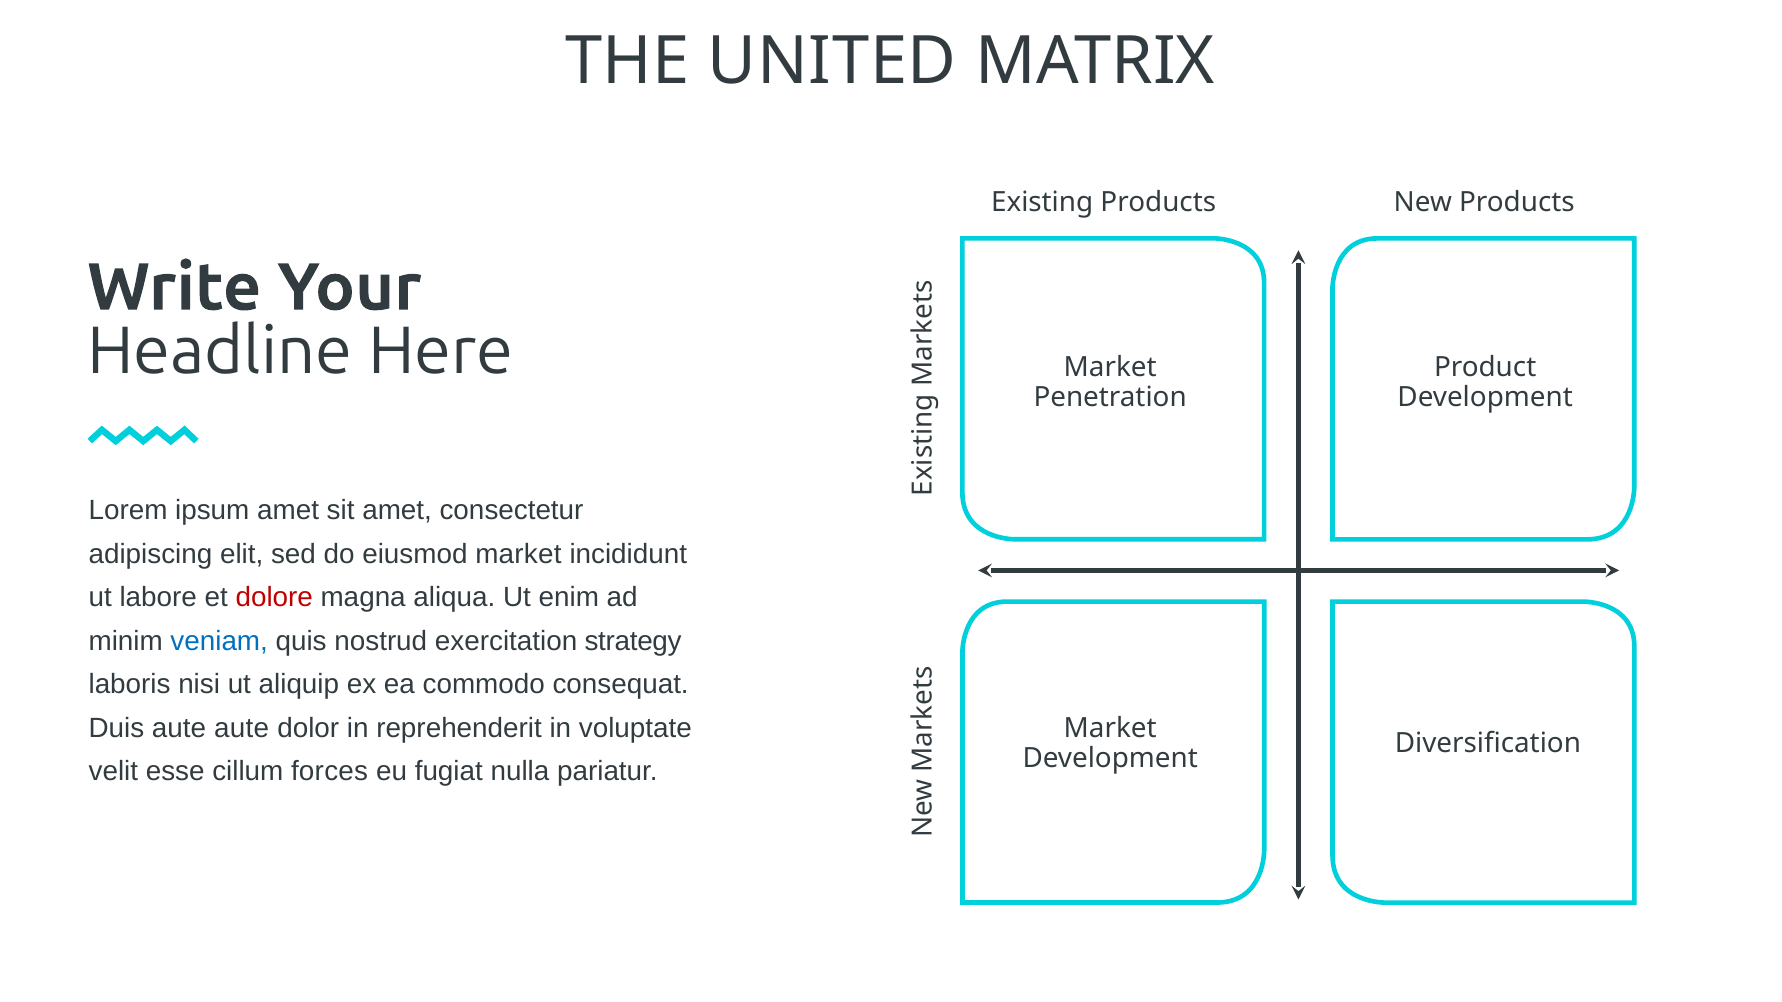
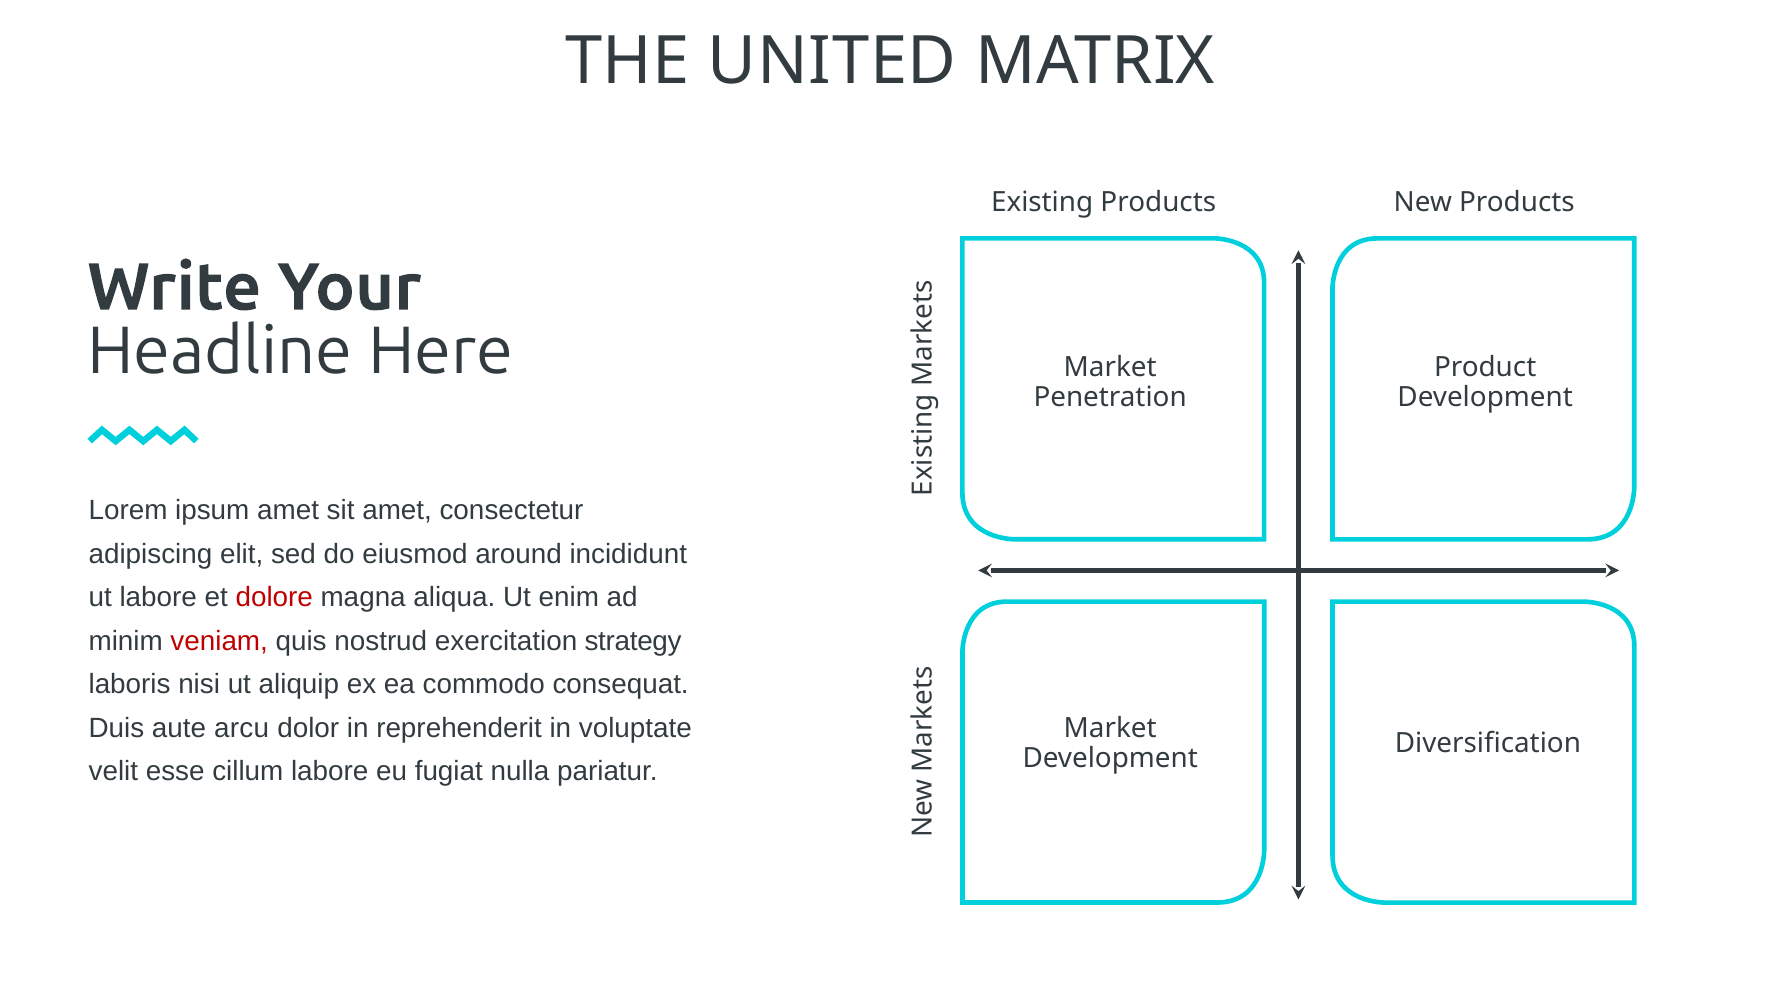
eiusmod market: market -> around
veniam colour: blue -> red
aute aute: aute -> arcu
cillum forces: forces -> labore
